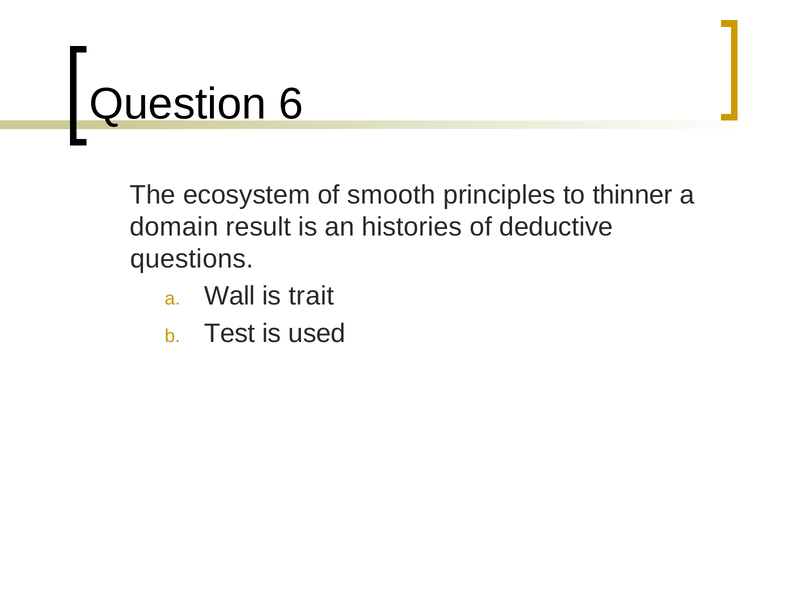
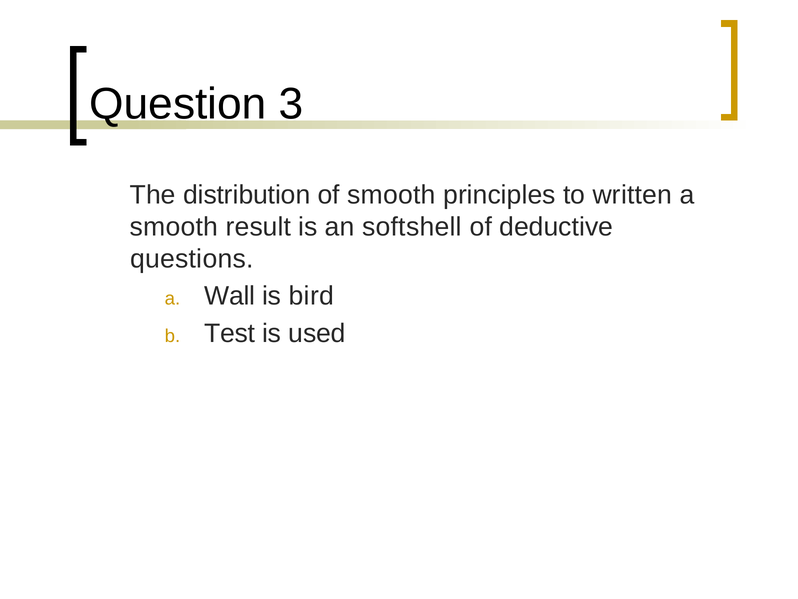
6: 6 -> 3
ecosystem: ecosystem -> distribution
thinner: thinner -> written
domain at (174, 227): domain -> smooth
histories: histories -> softshell
trait: trait -> bird
